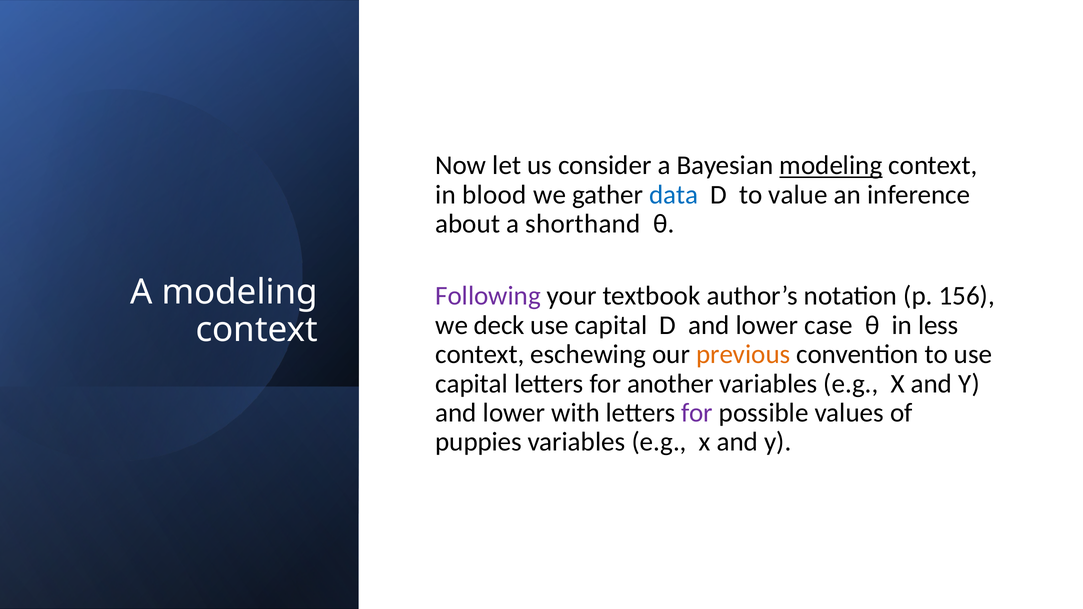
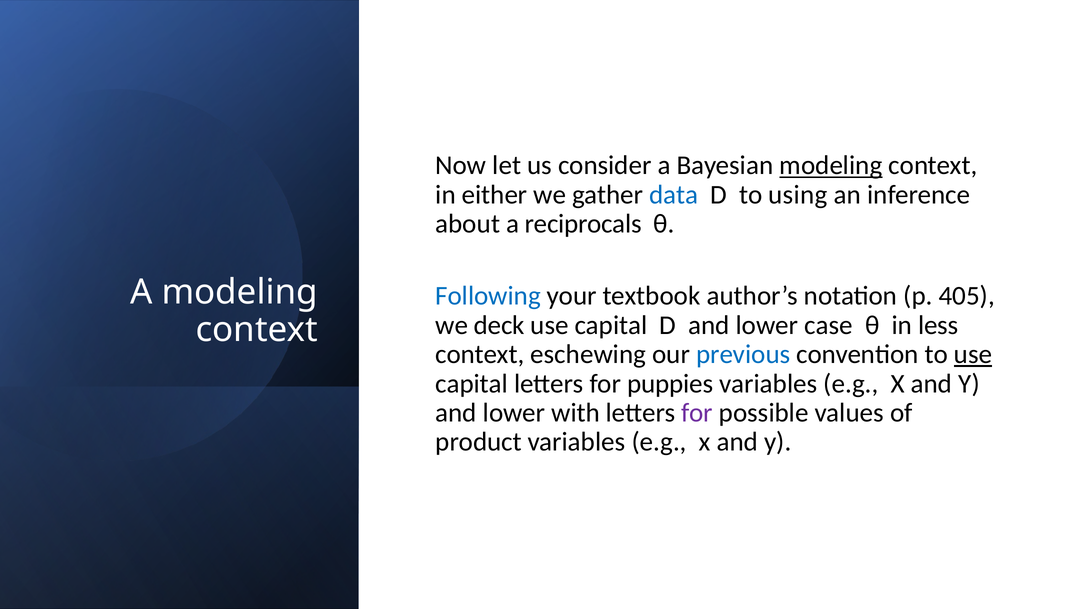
blood: blood -> either
value: value -> using
shorthand: shorthand -> reciprocals
Following colour: purple -> blue
156: 156 -> 405
previous colour: orange -> blue
use at (973, 354) underline: none -> present
another: another -> puppies
puppies: puppies -> product
